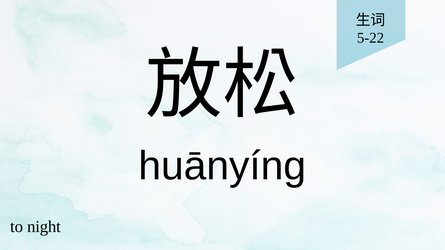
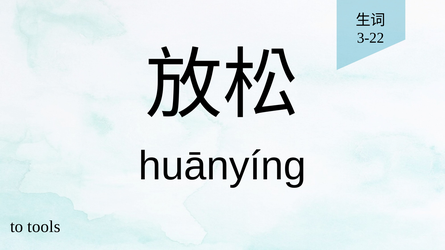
5-22: 5-22 -> 3-22
night: night -> tools
